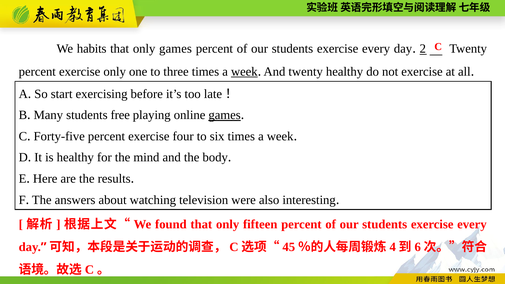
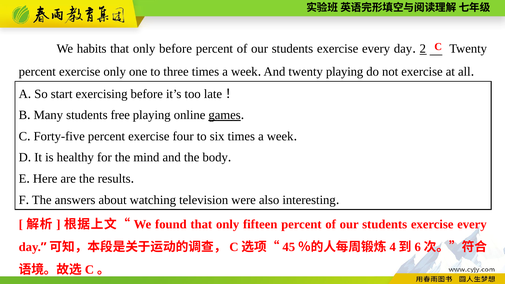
only games: games -> before
week at (244, 72) underline: present -> none
twenty healthy: healthy -> playing
